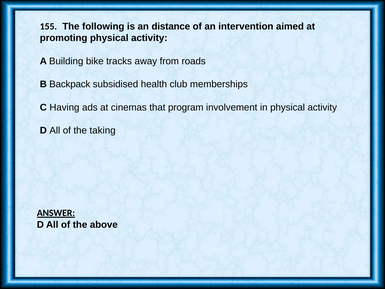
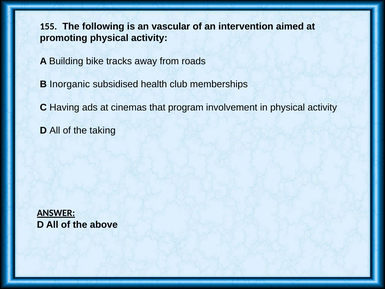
distance: distance -> vascular
Backpack: Backpack -> Inorganic
